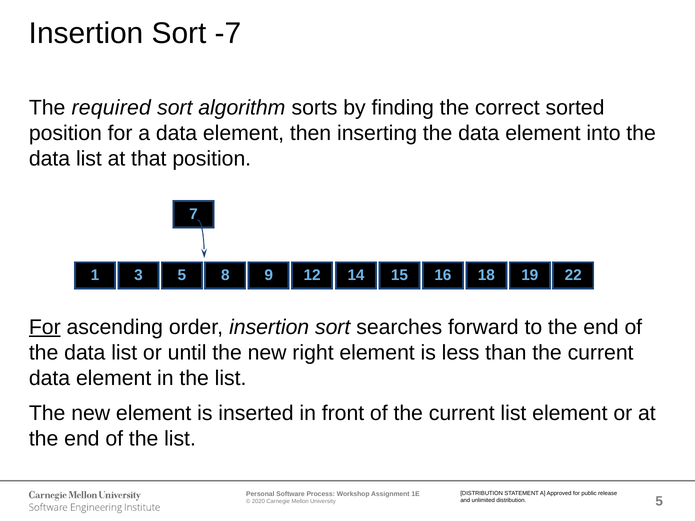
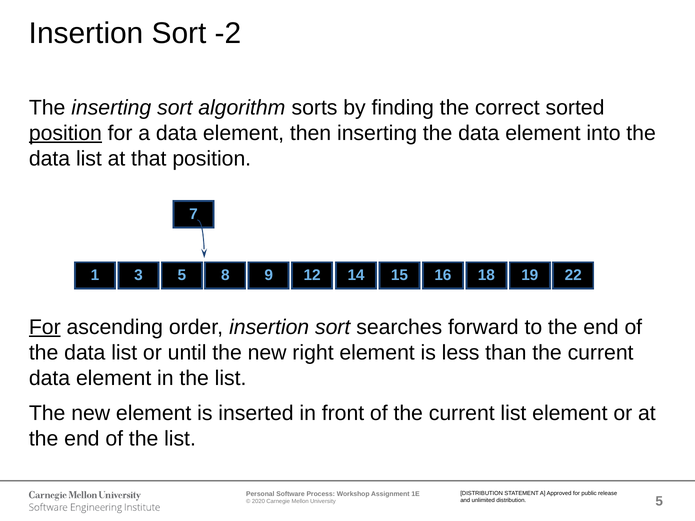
-7: -7 -> -2
The required: required -> inserting
position at (65, 133) underline: none -> present
